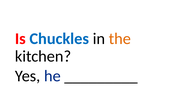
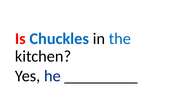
the colour: orange -> blue
